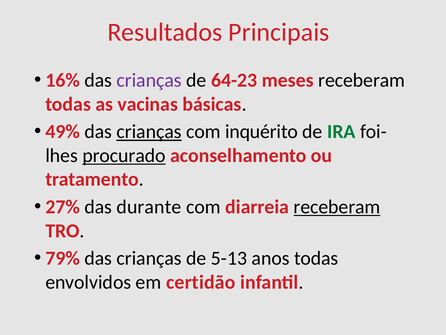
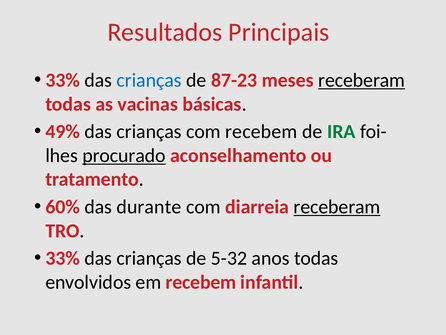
16% at (63, 80): 16% -> 33%
crianças at (149, 80) colour: purple -> blue
64-23: 64-23 -> 87-23
receberam at (362, 80) underline: none -> present
crianças at (149, 132) underline: present -> none
com inquérito: inquérito -> recebem
27%: 27% -> 60%
79% at (63, 258): 79% -> 33%
5-13: 5-13 -> 5-32
em certidão: certidão -> recebem
